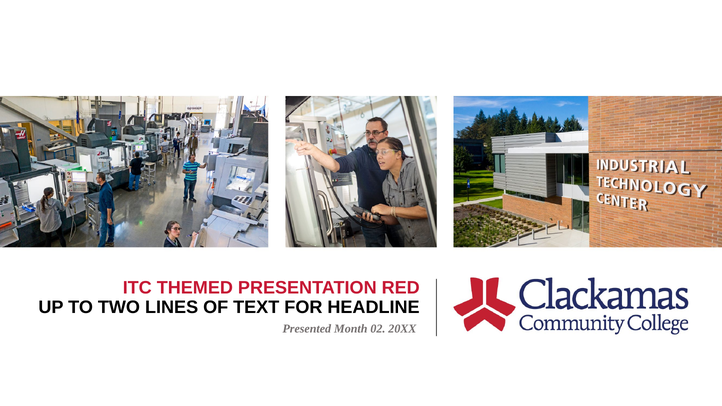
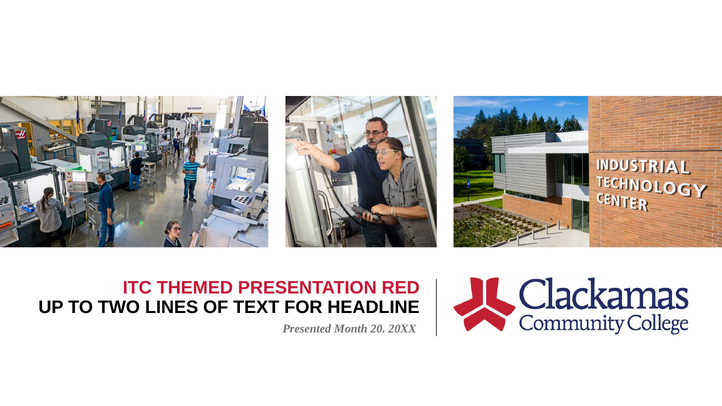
02: 02 -> 20
